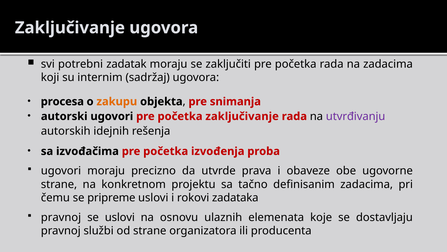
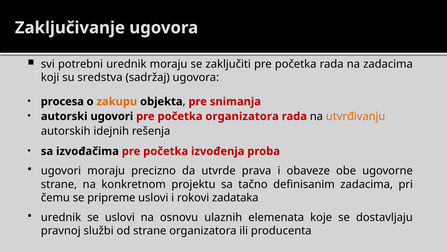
potrebni zadatak: zadatak -> urednik
internim: internim -> sredstva
početka zaključivanje: zaključivanje -> organizatora
utvrđivanju colour: purple -> orange
pravnoj at (61, 217): pravnoj -> urednik
